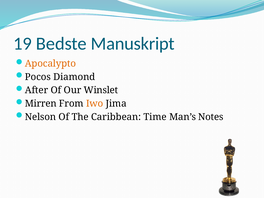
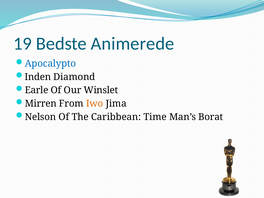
Manuskript: Manuskript -> Animerede
Apocalypto colour: orange -> blue
Pocos: Pocos -> Inden
After: After -> Earle
Notes: Notes -> Borat
